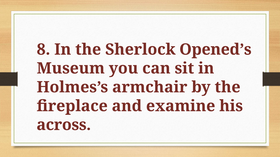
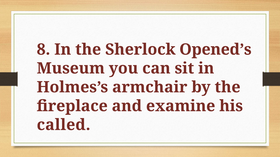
across: across -> called
